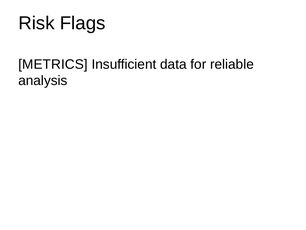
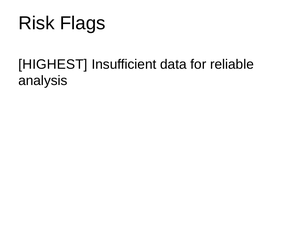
METRICS: METRICS -> HIGHEST
